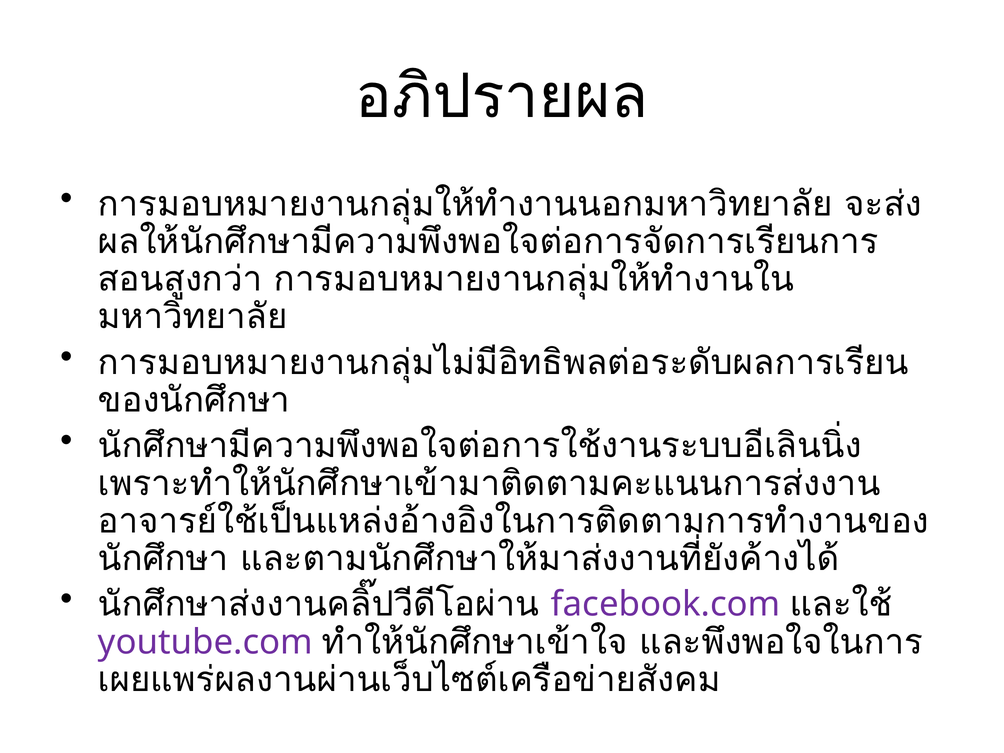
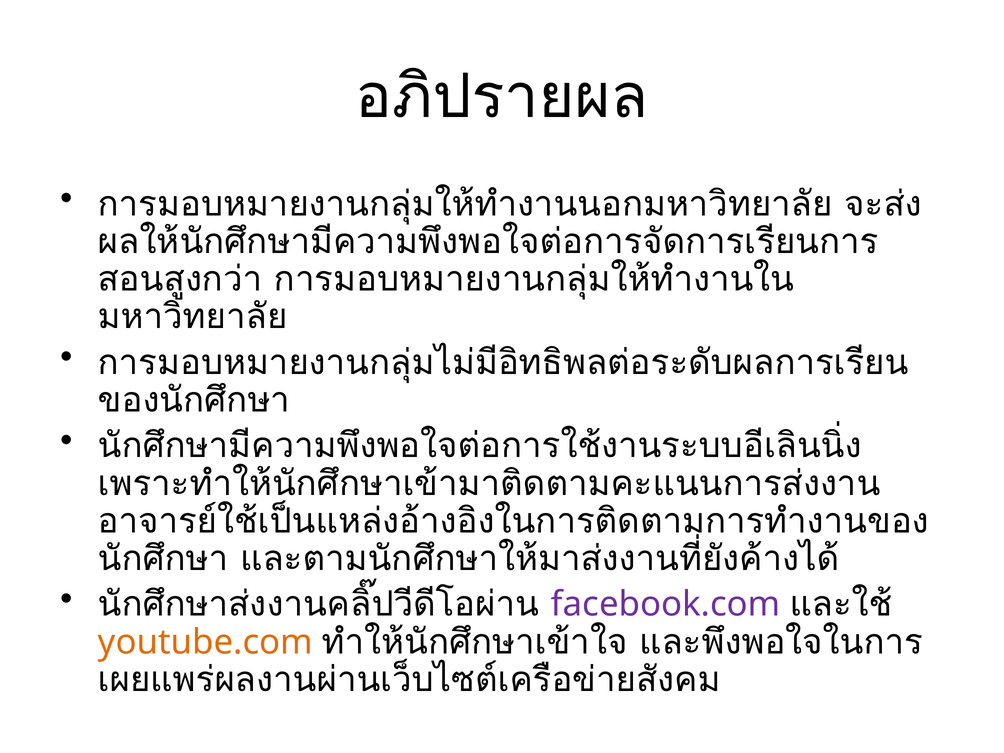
youtube.com colour: purple -> orange
